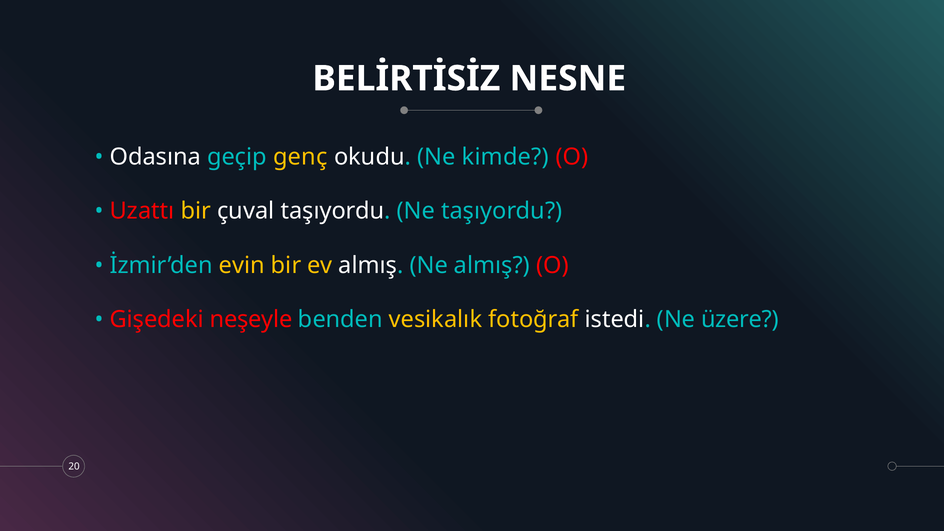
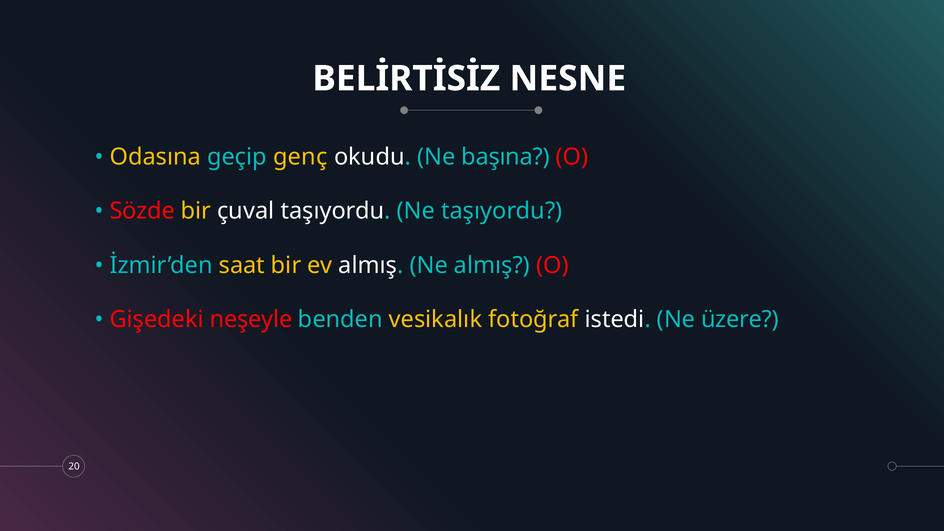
Odasına colour: white -> yellow
kimde: kimde -> başına
Uzattı: Uzattı -> Sözde
evin: evin -> saat
